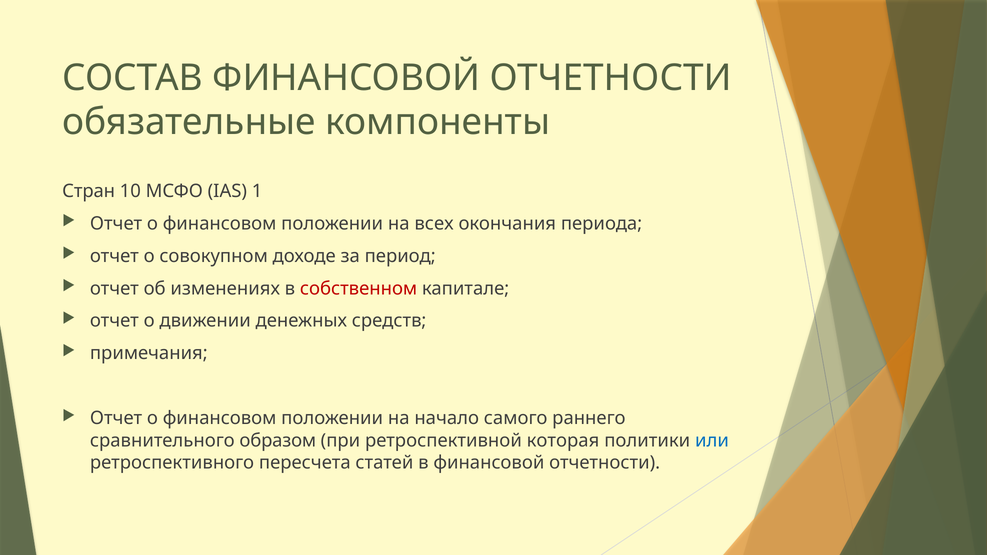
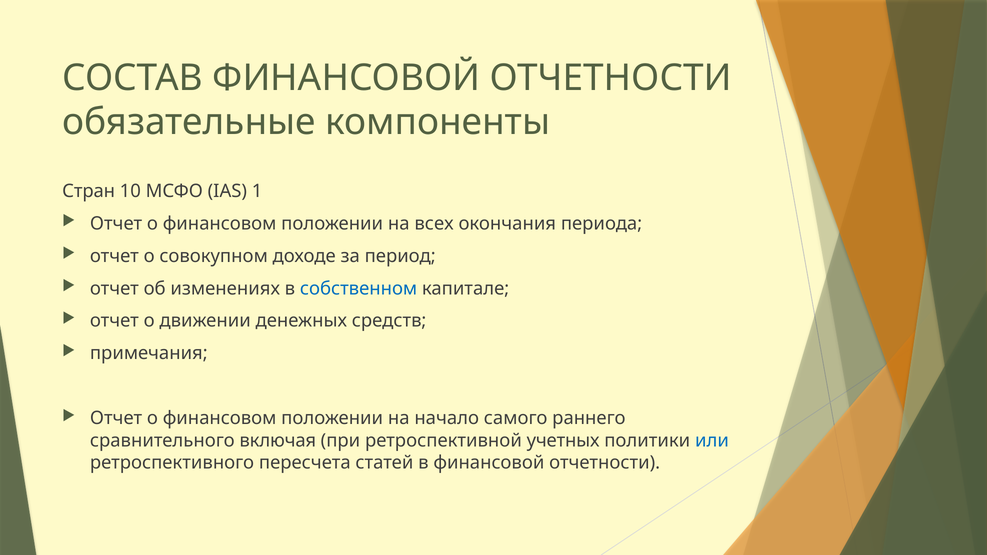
собственном colour: red -> blue
образом: образом -> включая
которая: которая -> учетных
